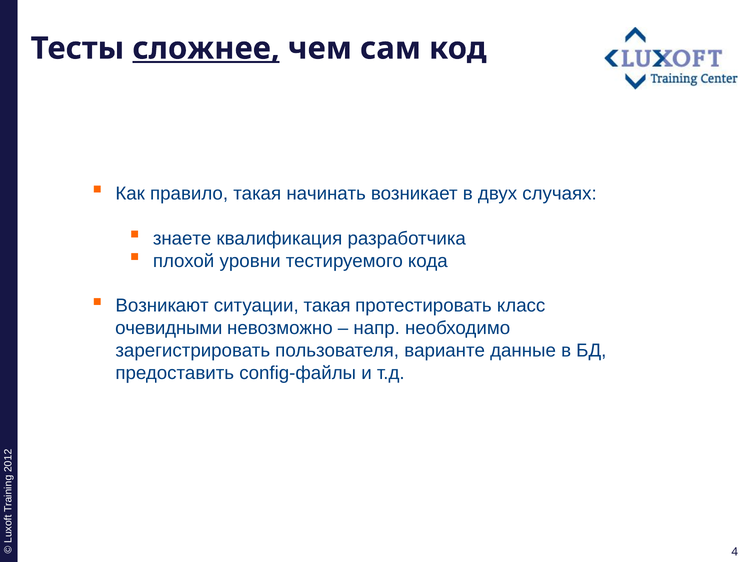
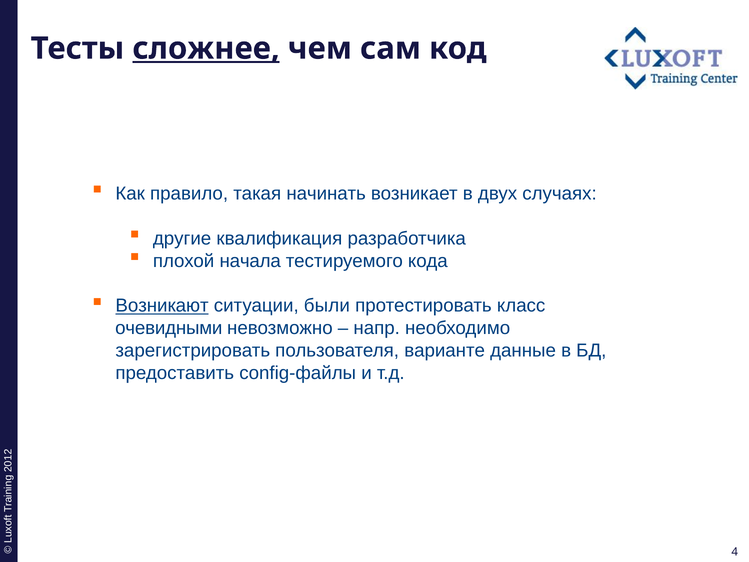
знаете: знаете -> другие
уровни: уровни -> начала
Возникают underline: none -> present
ситуации такая: такая -> были
